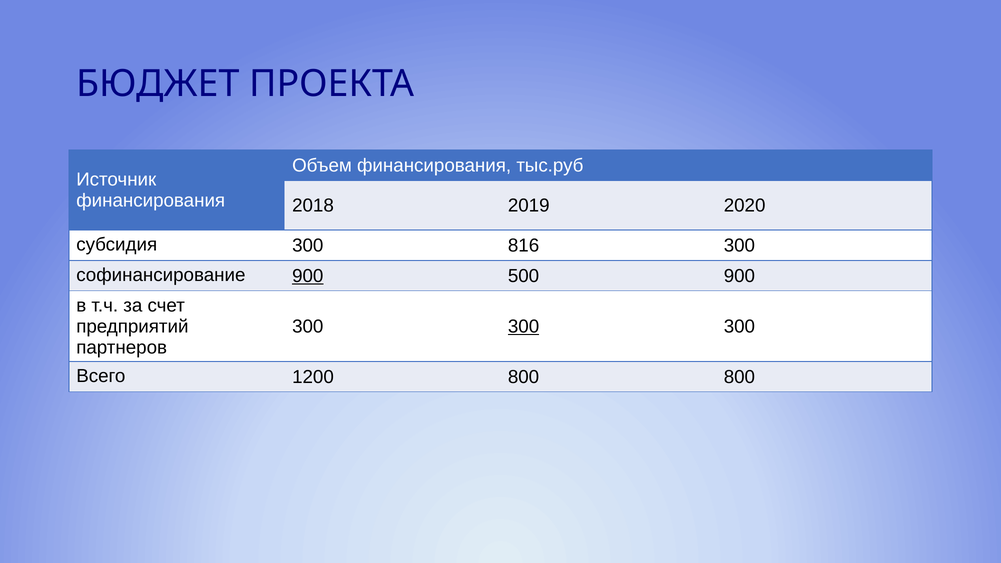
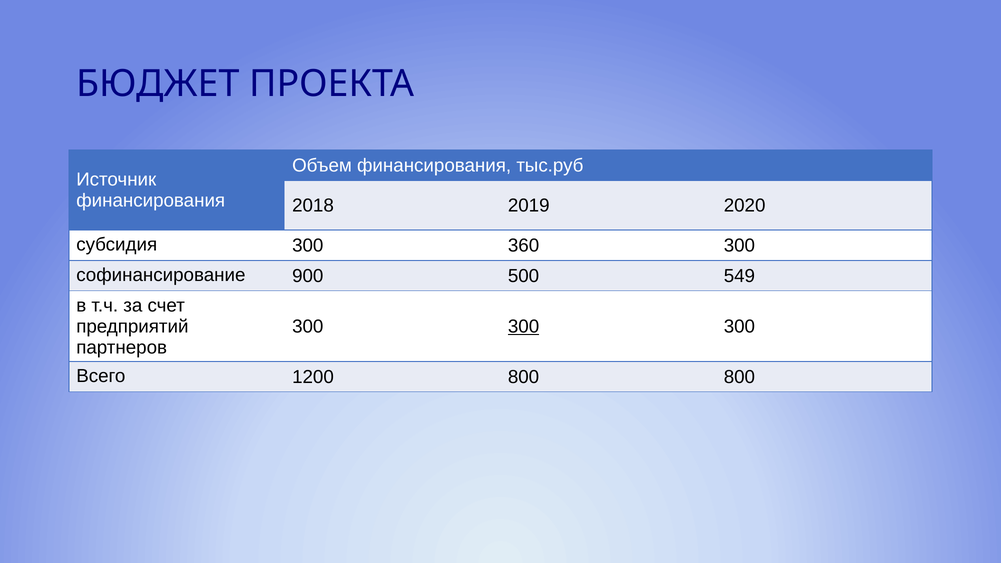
816: 816 -> 360
900 at (308, 276) underline: present -> none
500 900: 900 -> 549
